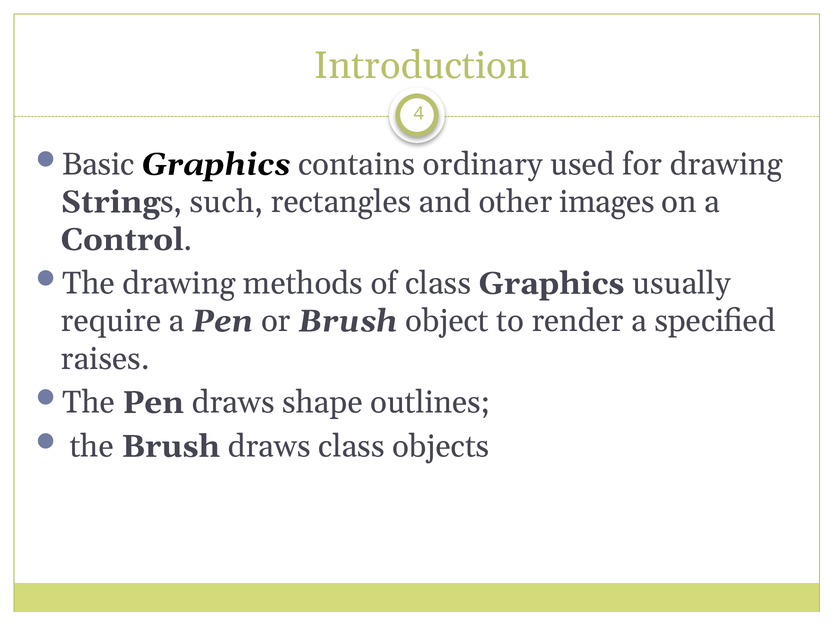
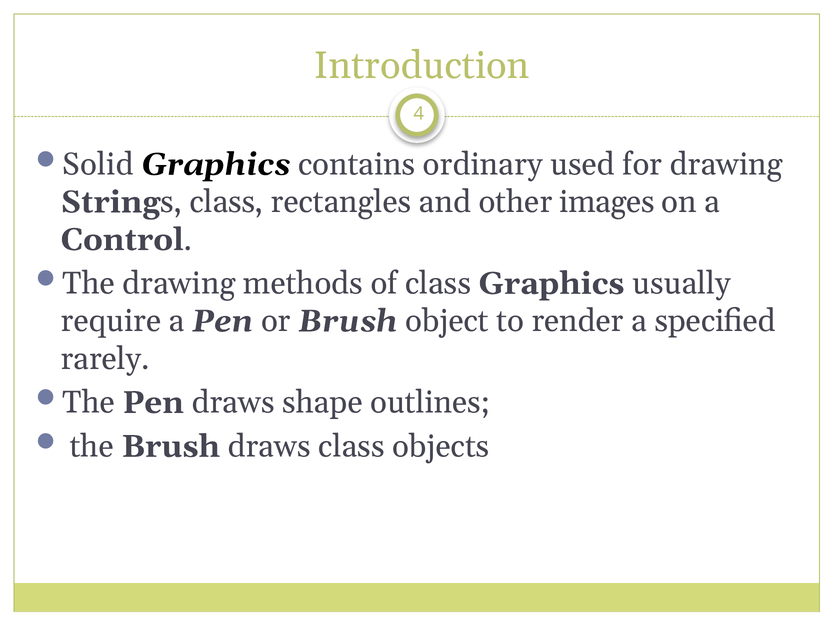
Basic: Basic -> Solid
such at (226, 202): such -> class
raises: raises -> rarely
